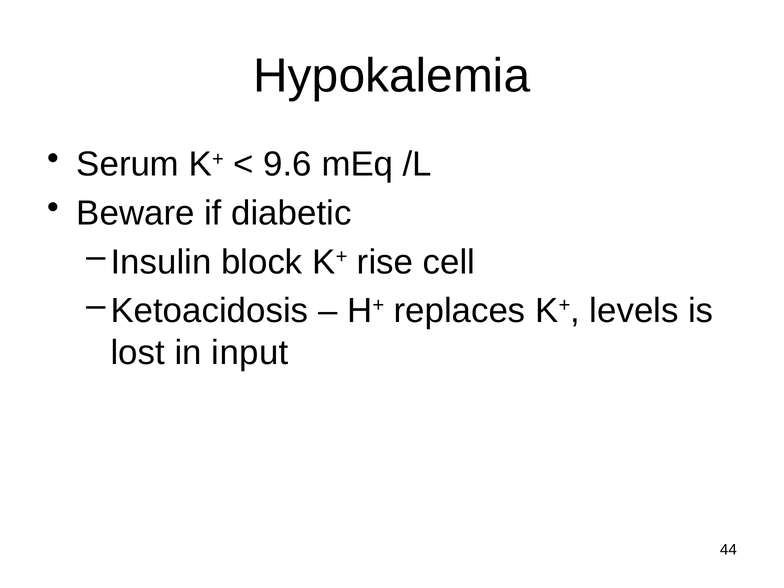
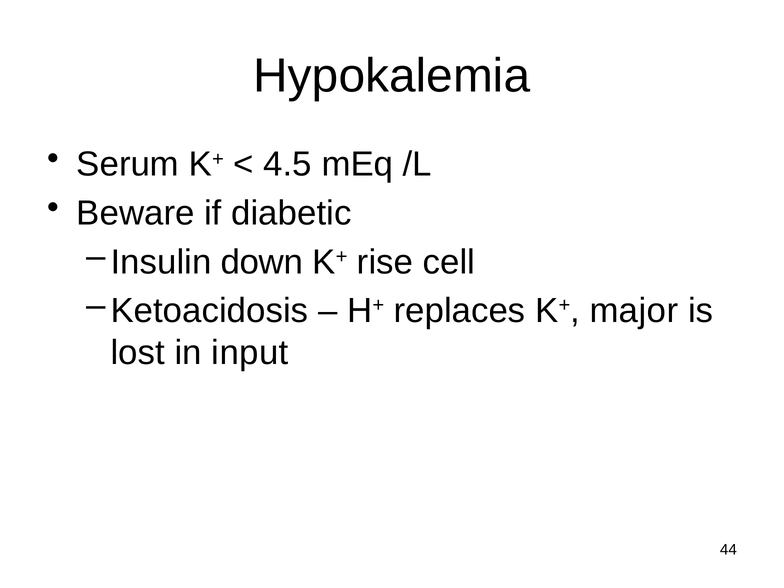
9.6: 9.6 -> 4.5
block: block -> down
levels: levels -> major
